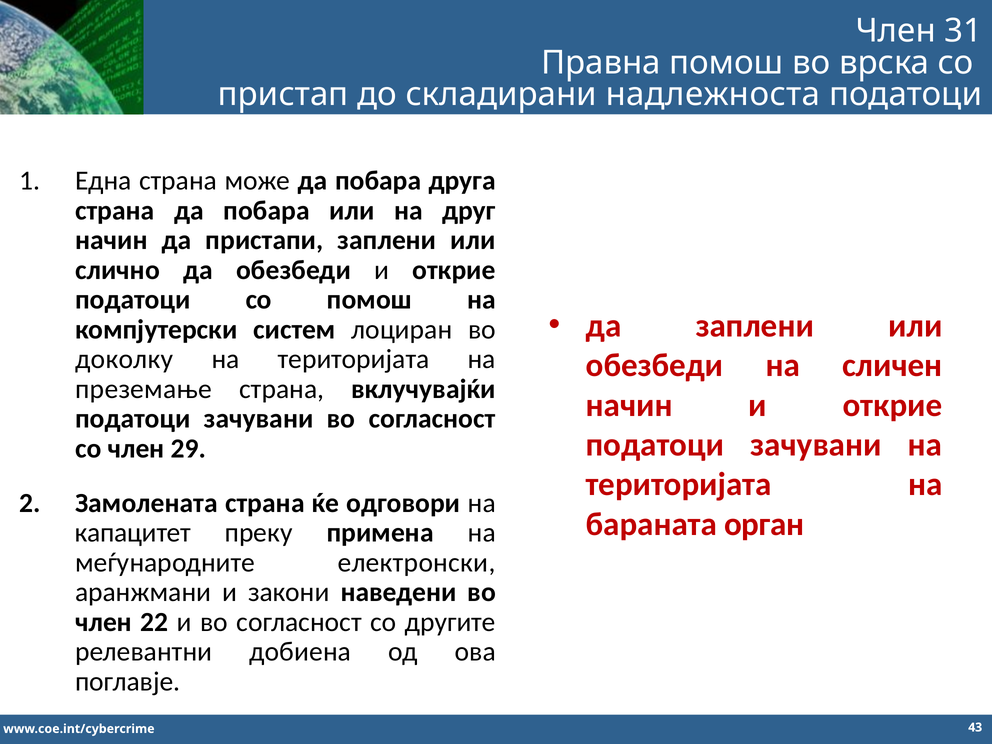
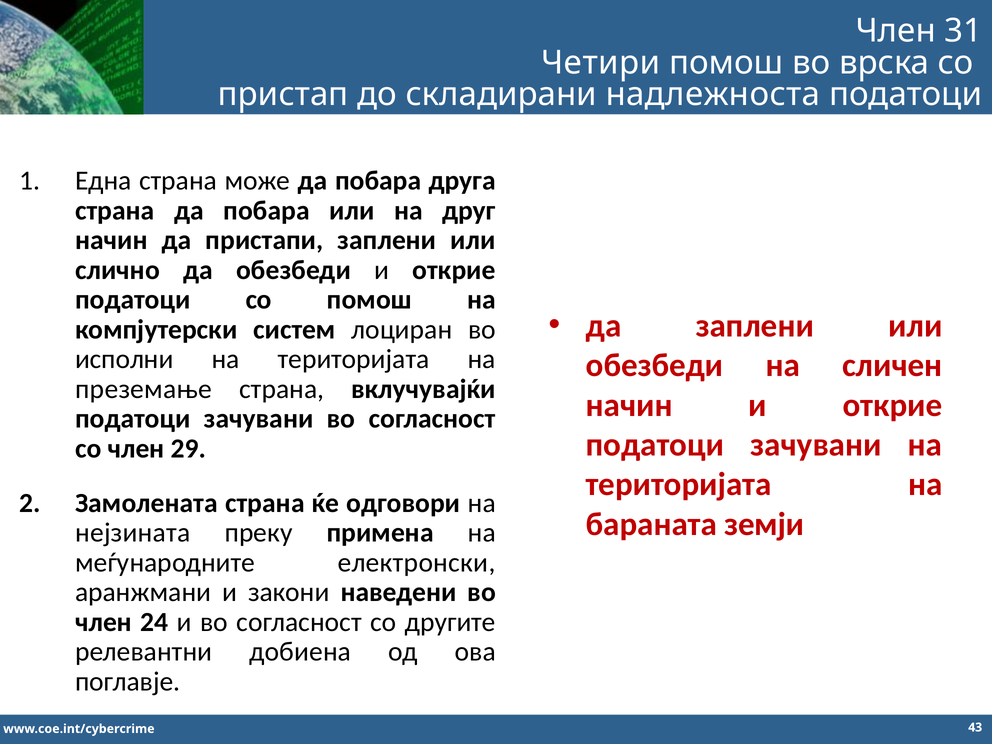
Правна: Правна -> Четири
доколку: доколку -> исполни
орган: орган -> земји
капацитет: капацитет -> нејзината
22: 22 -> 24
